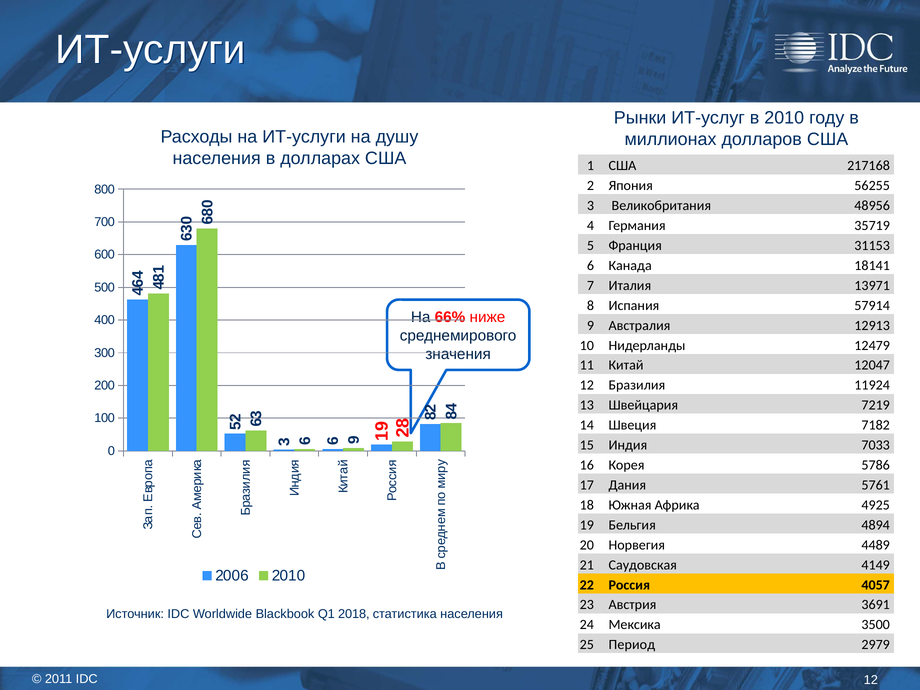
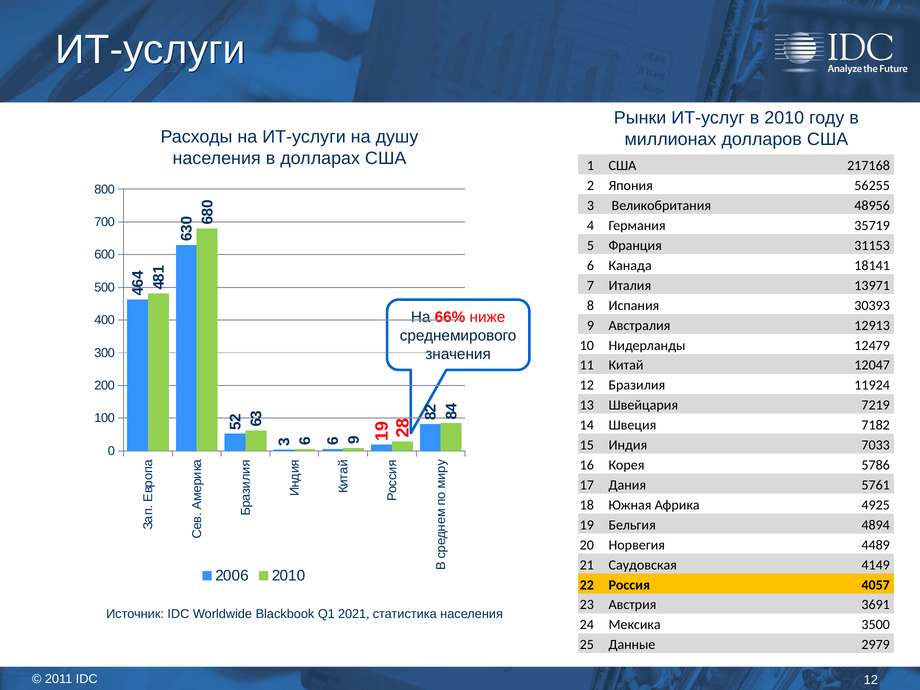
57914: 57914 -> 30393
2018: 2018 -> 2021
Период: Период -> Данные
